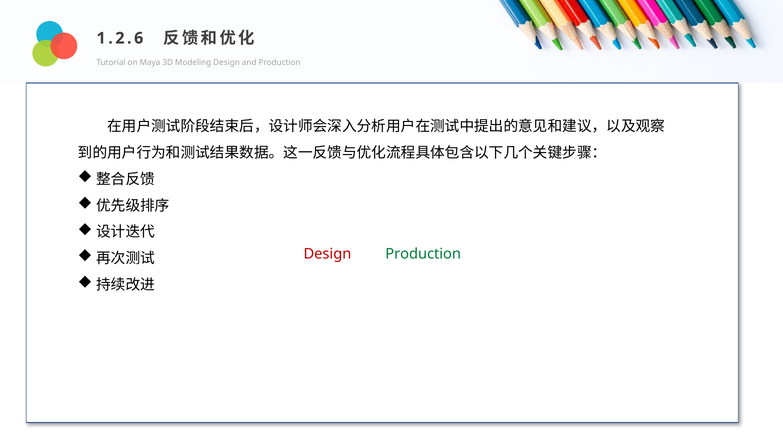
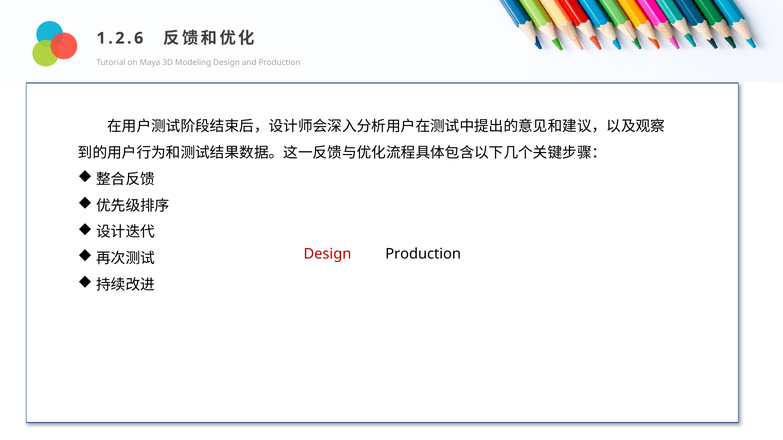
Production at (423, 254) colour: green -> black
